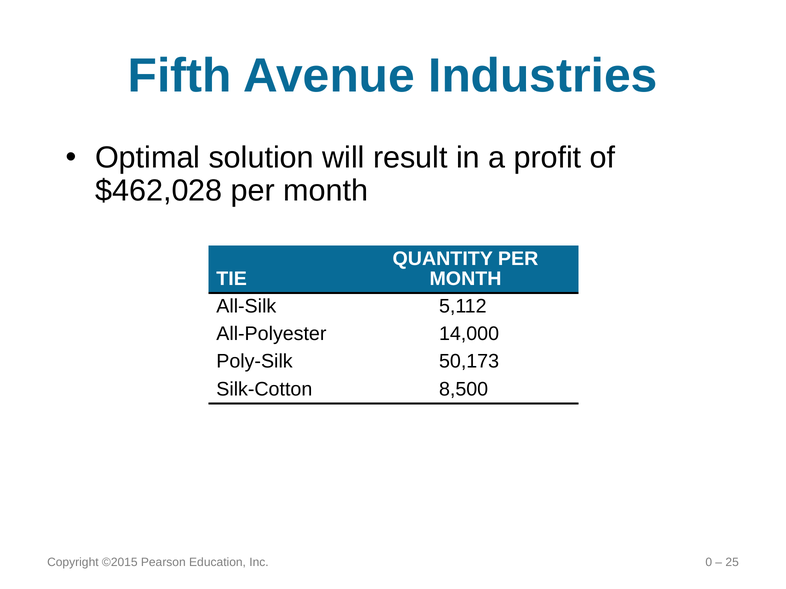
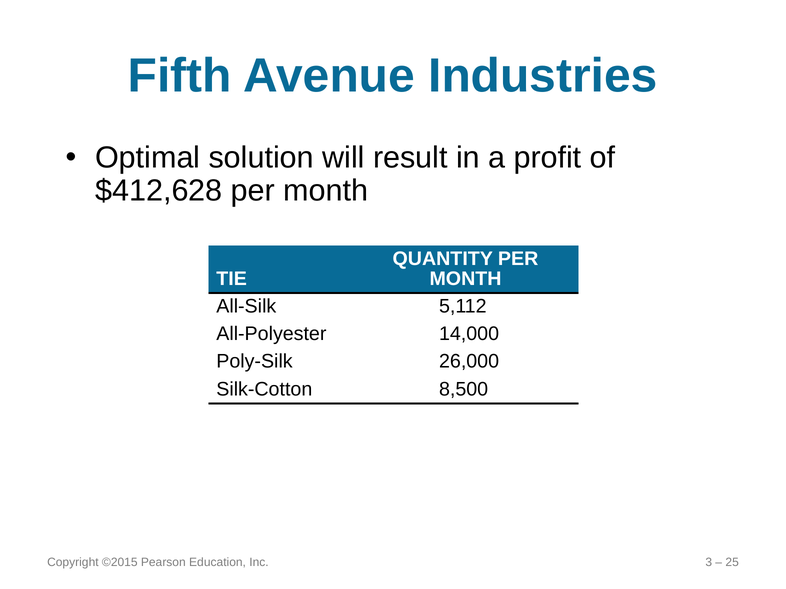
$462,028: $462,028 -> $412,628
50,173: 50,173 -> 26,000
0: 0 -> 3
